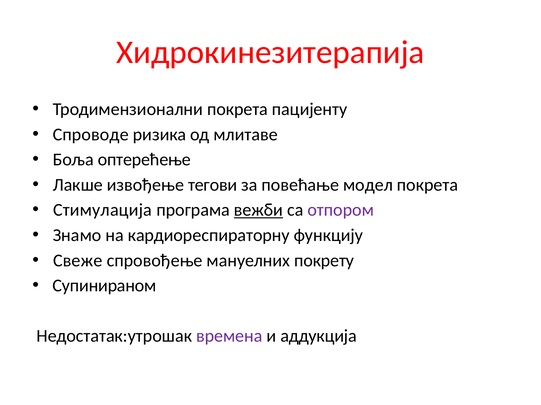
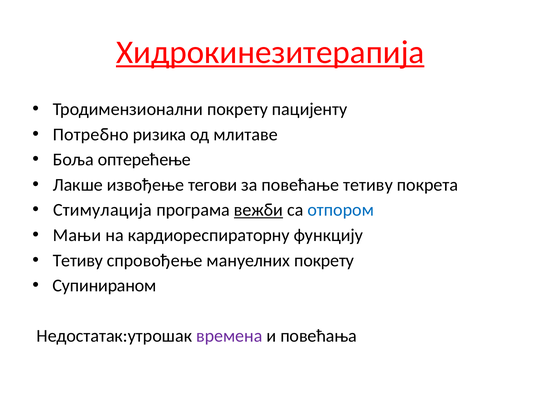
Хидрокинезитерапија underline: none -> present
Тродимензионални покрета: покрета -> покрету
Спроводе: Спроводе -> Потребно
повећање модел: модел -> тетиву
отпором colour: purple -> blue
Знамо: Знамо -> Мањи
Свеже at (78, 261): Свеже -> Тетиву
аддукција: аддукција -> повећања
